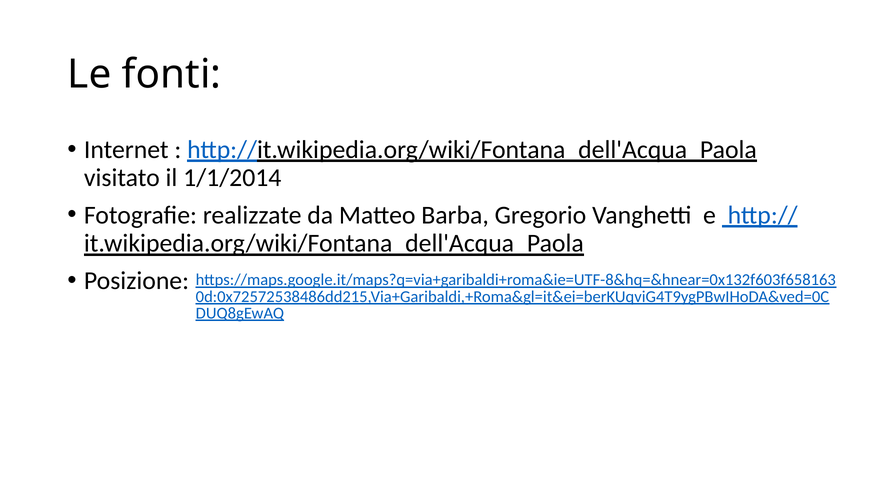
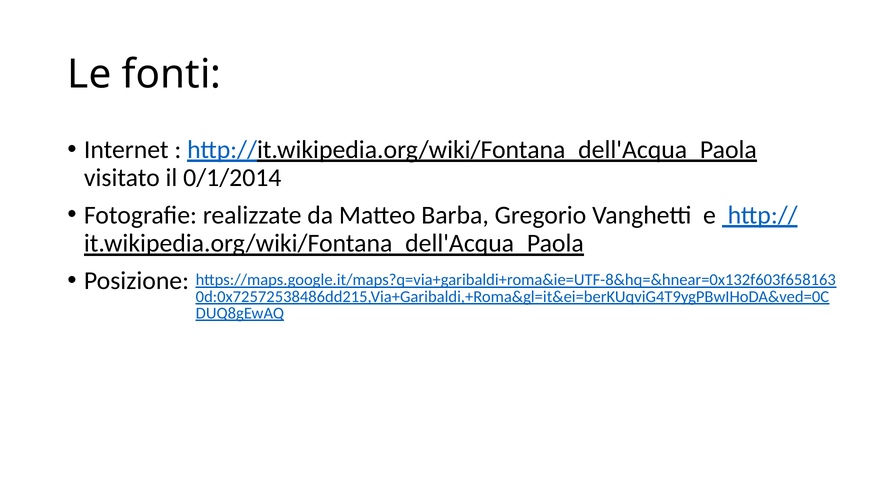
1/1/2014: 1/1/2014 -> 0/1/2014
